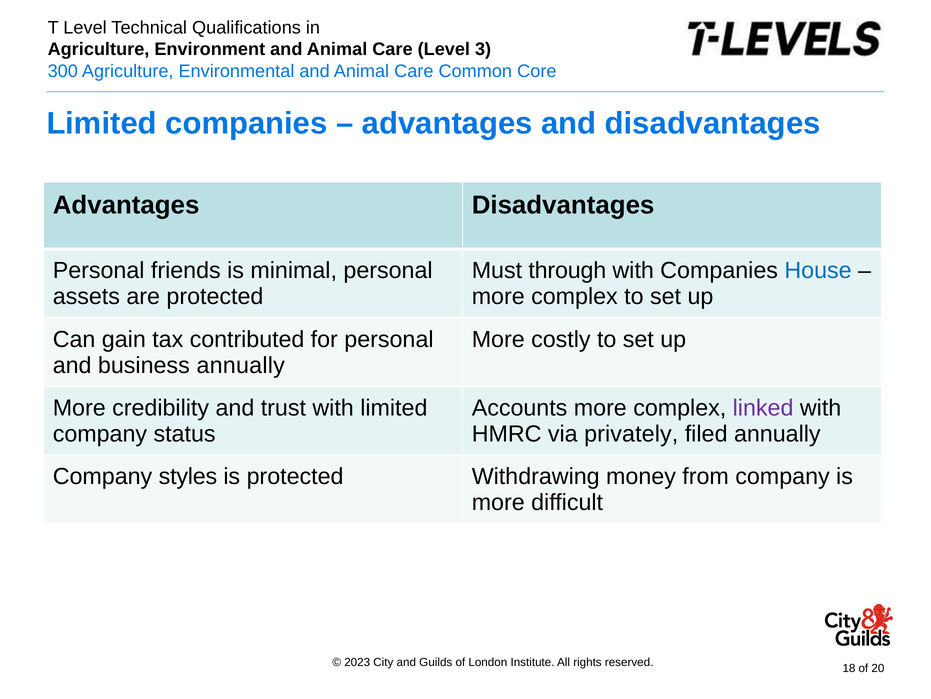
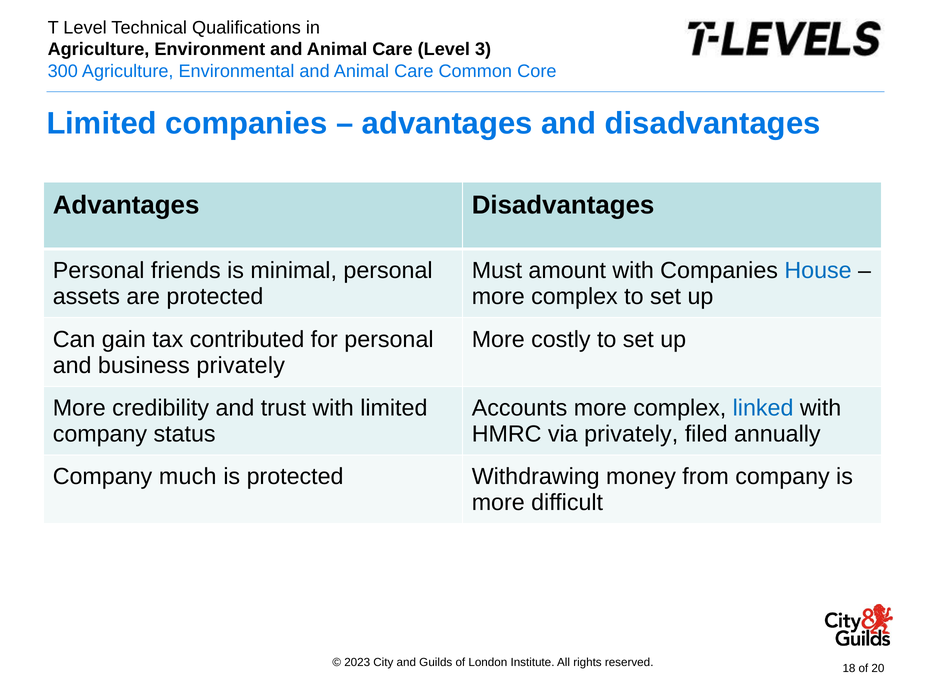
through: through -> amount
business annually: annually -> privately
linked colour: purple -> blue
styles: styles -> much
